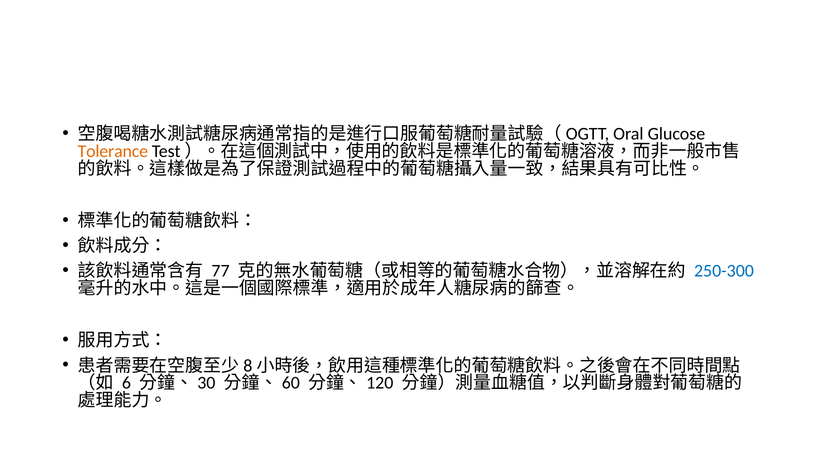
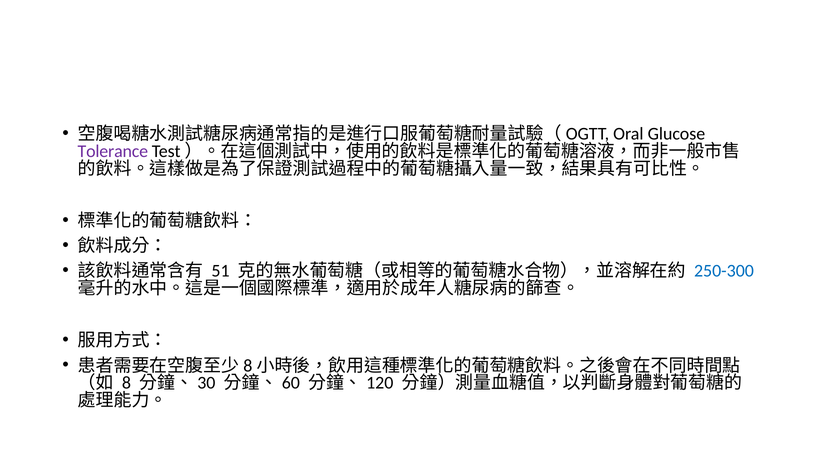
Tolerance colour: orange -> purple
77: 77 -> 51
6: 6 -> 8
